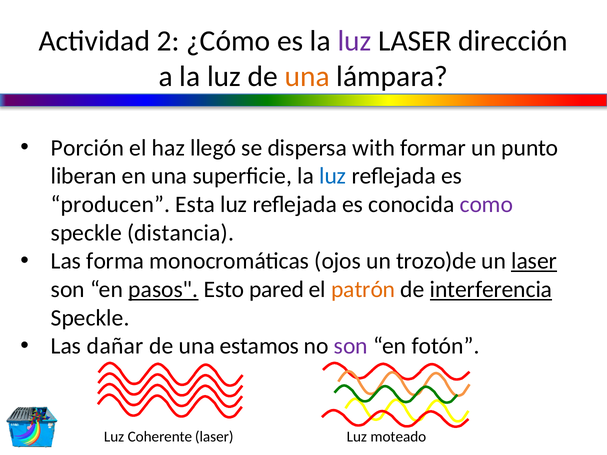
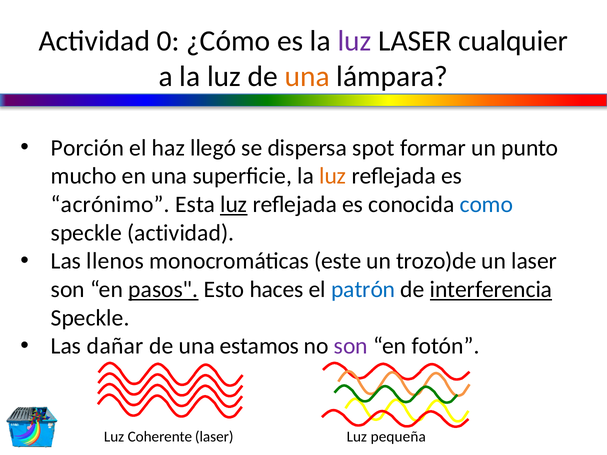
2: 2 -> 0
dirección: dirección -> cualquier
with: with -> spot
liberan: liberan -> mucho
luz at (333, 176) colour: blue -> orange
producen: producen -> acrónimo
luz at (234, 205) underline: none -> present
como colour: purple -> blue
speckle distancia: distancia -> actividad
forma: forma -> llenos
ojos: ojos -> este
laser at (534, 261) underline: present -> none
pared: pared -> haces
patrón colour: orange -> blue
moteado: moteado -> pequeña
